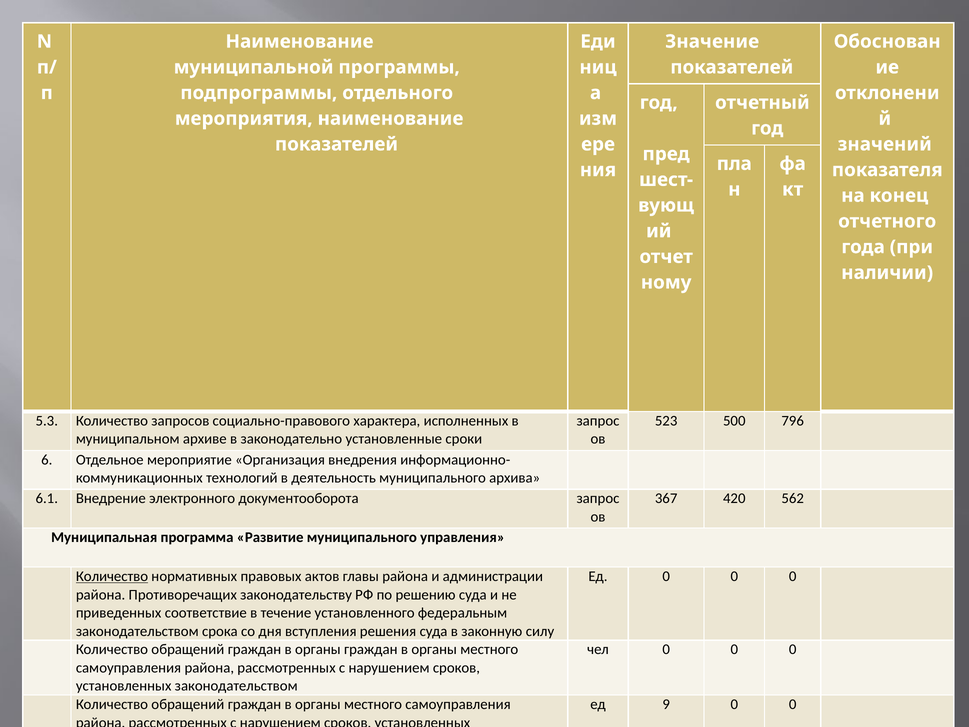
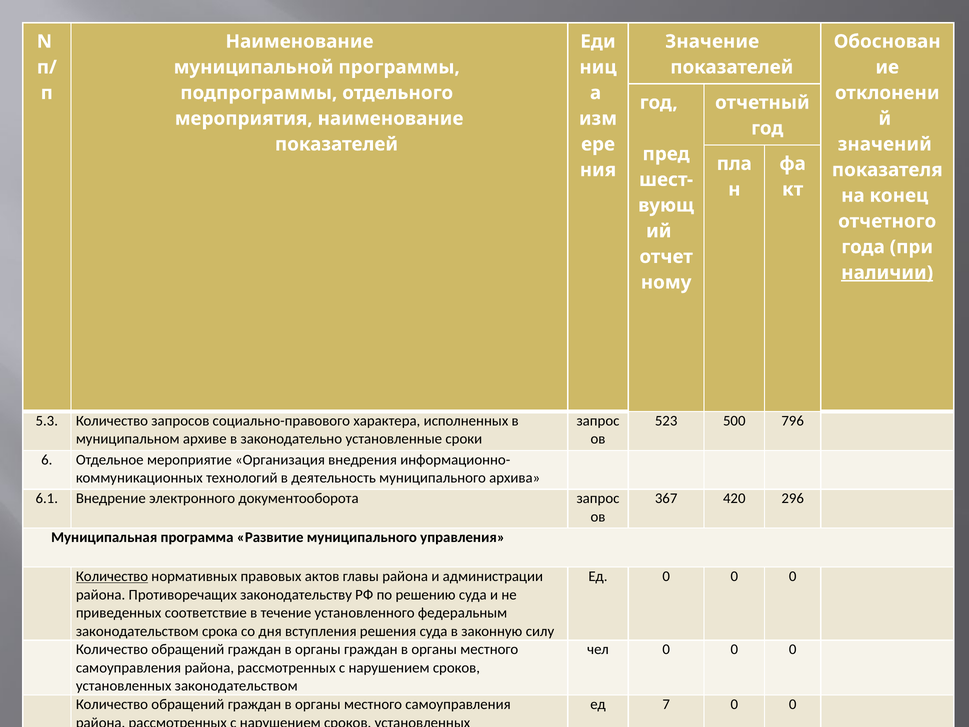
наличии underline: none -> present
562: 562 -> 296
9: 9 -> 7
